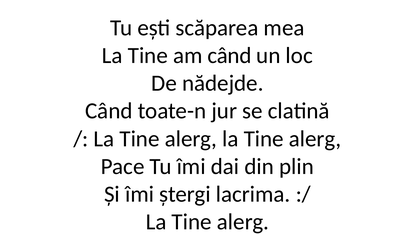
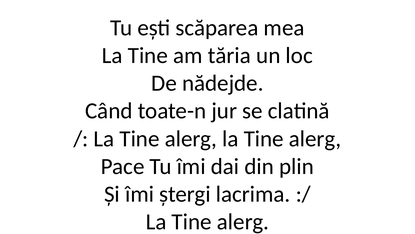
am când: când -> tăria
